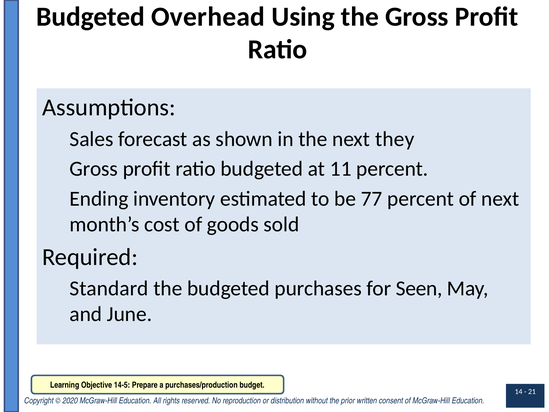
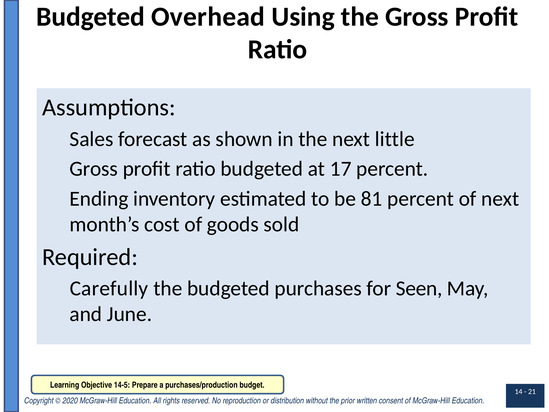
they: they -> little
11: 11 -> 17
77: 77 -> 81
Standard: Standard -> Carefully
